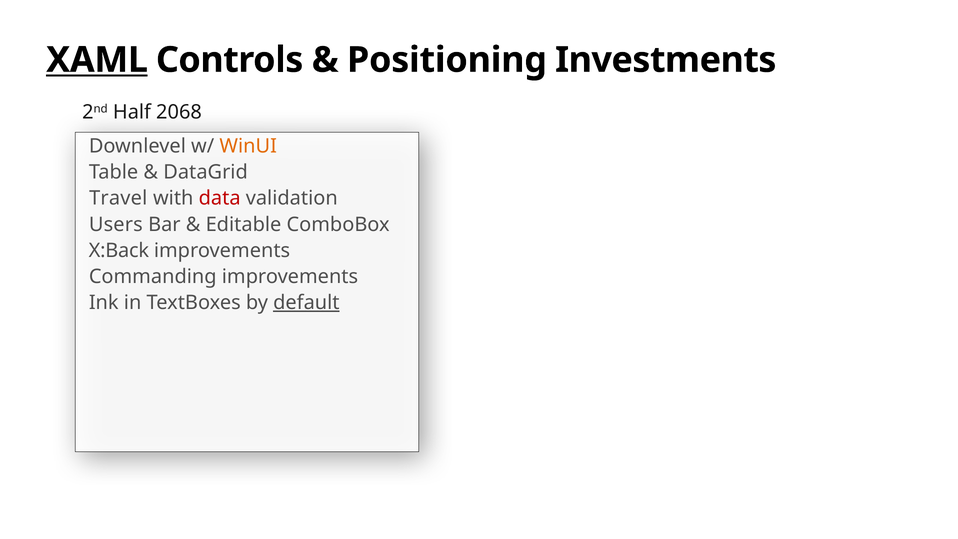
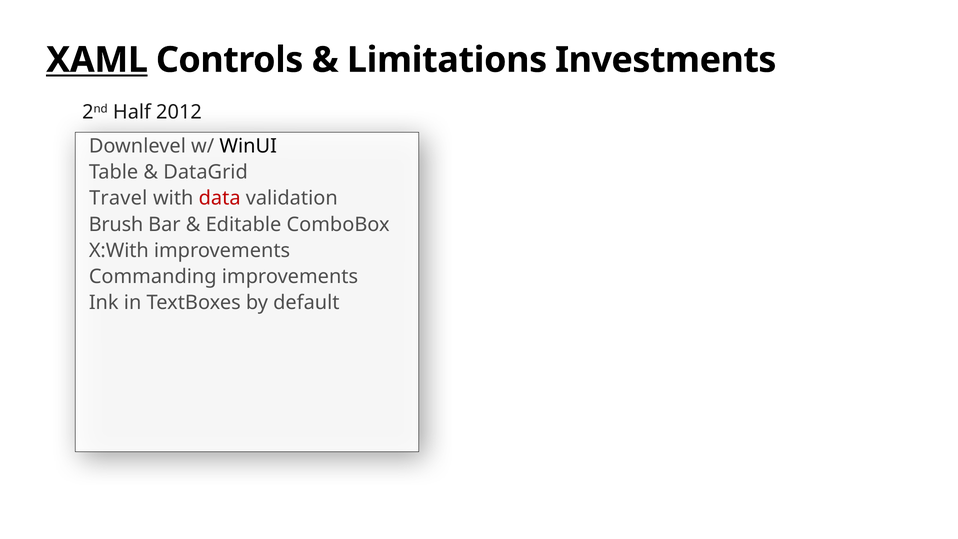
Positioning: Positioning -> Limitations
2068: 2068 -> 2012
WinUI colour: orange -> black
Users: Users -> Brush
X:Back: X:Back -> X:With
default underline: present -> none
